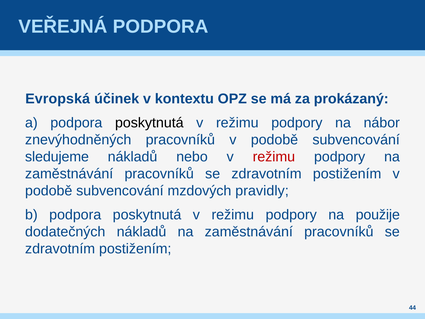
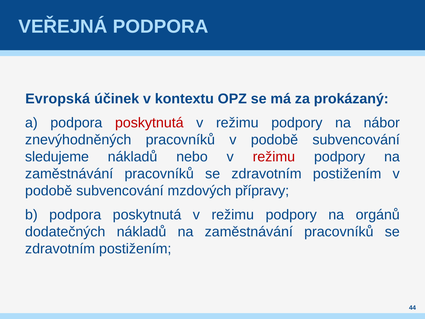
poskytnutá at (149, 123) colour: black -> red
pravidly: pravidly -> přípravy
použije: použije -> orgánů
